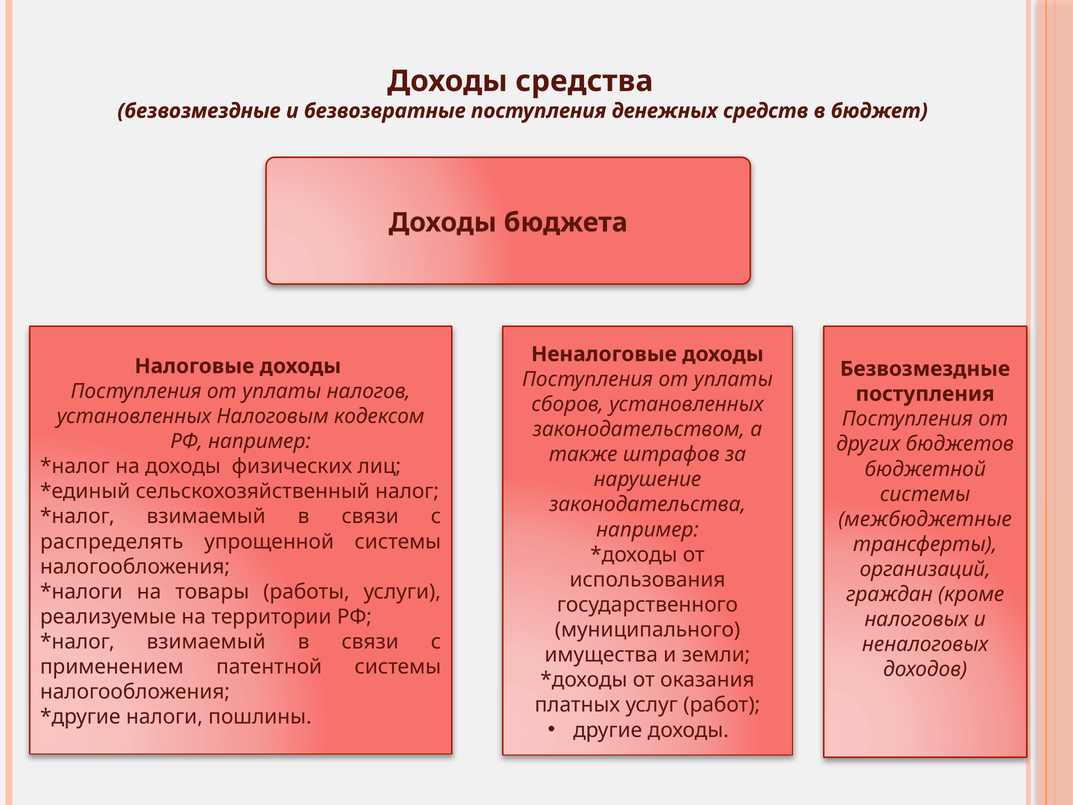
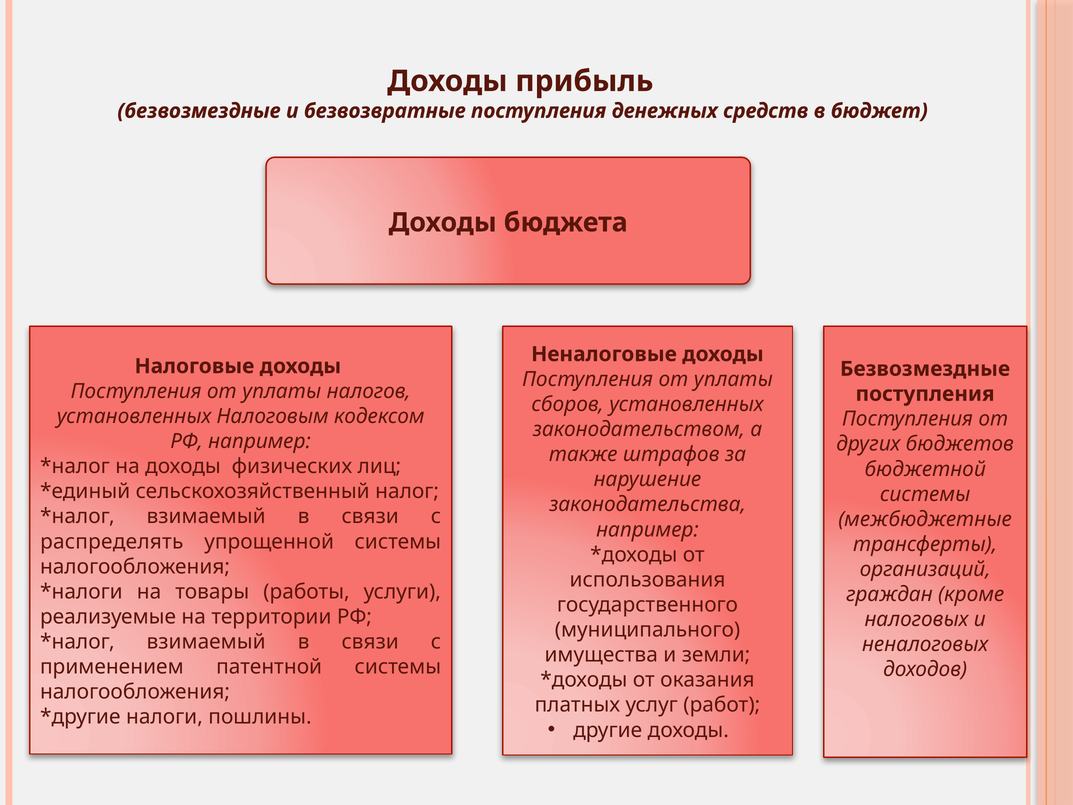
средства: средства -> прибыль
